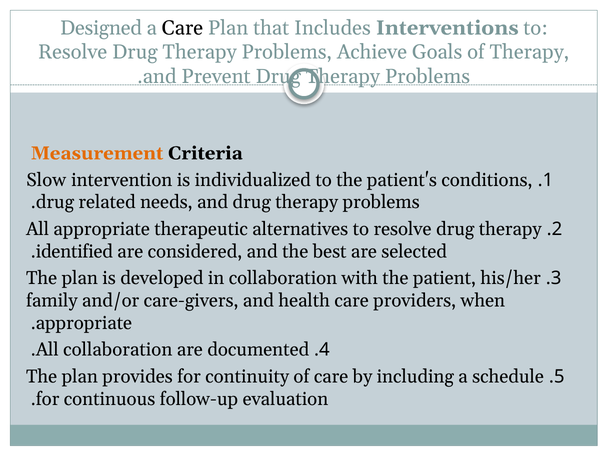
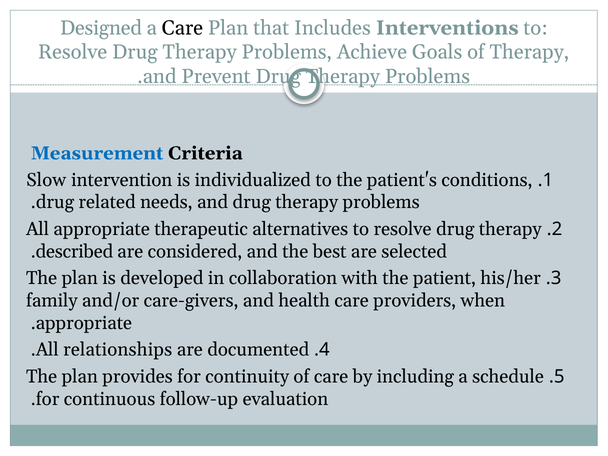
Measurement colour: orange -> blue
identified: identified -> described
All collaboration: collaboration -> relationships
